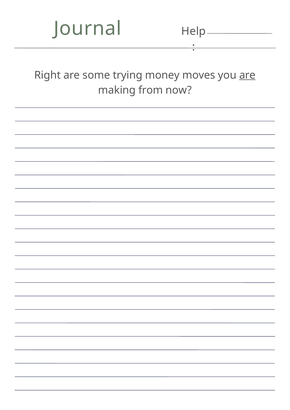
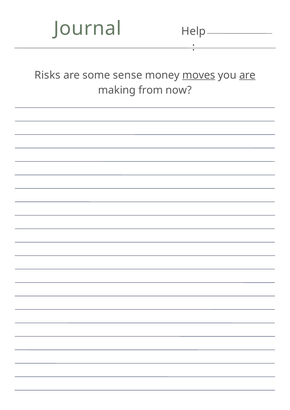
Right: Right -> Risks
trying: trying -> sense
moves underline: none -> present
